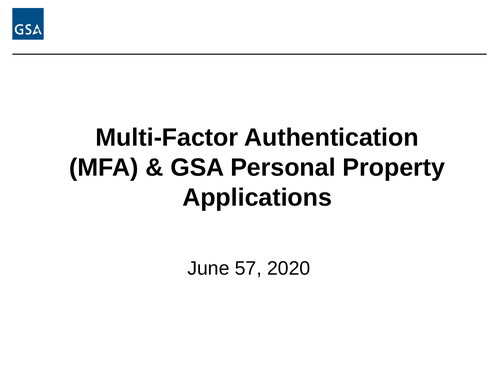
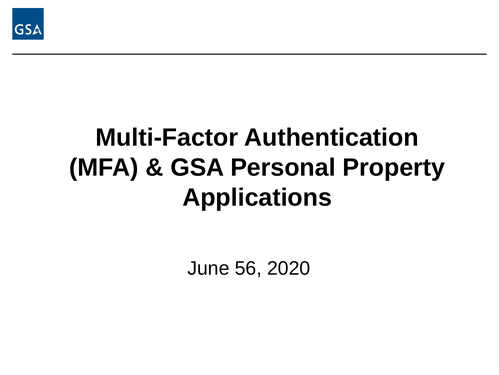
57: 57 -> 56
